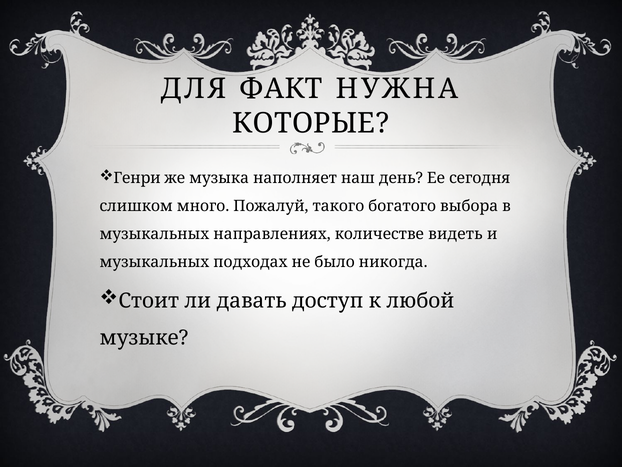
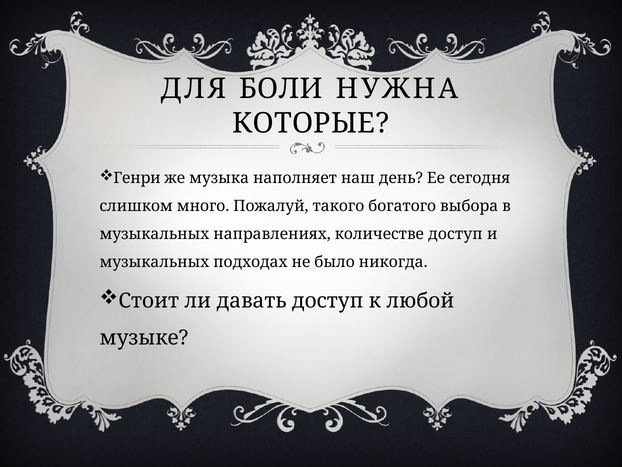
ФАКТ: ФАКТ -> БОЛИ
количестве видеть: видеть -> доступ
